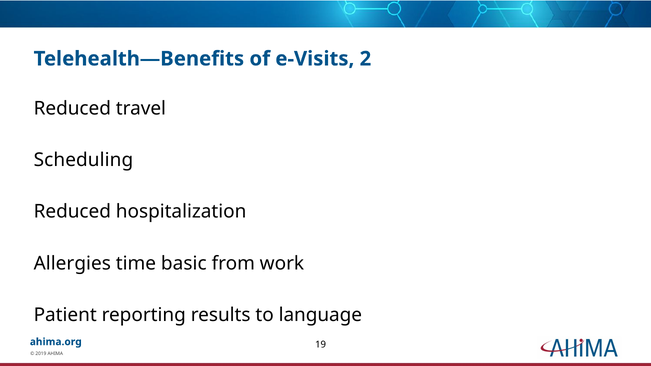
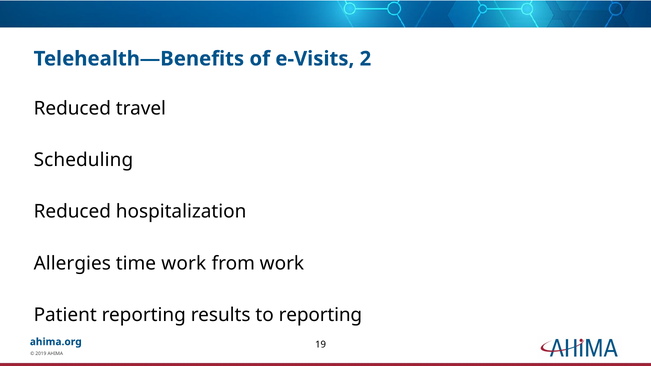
time basic: basic -> work
to language: language -> reporting
